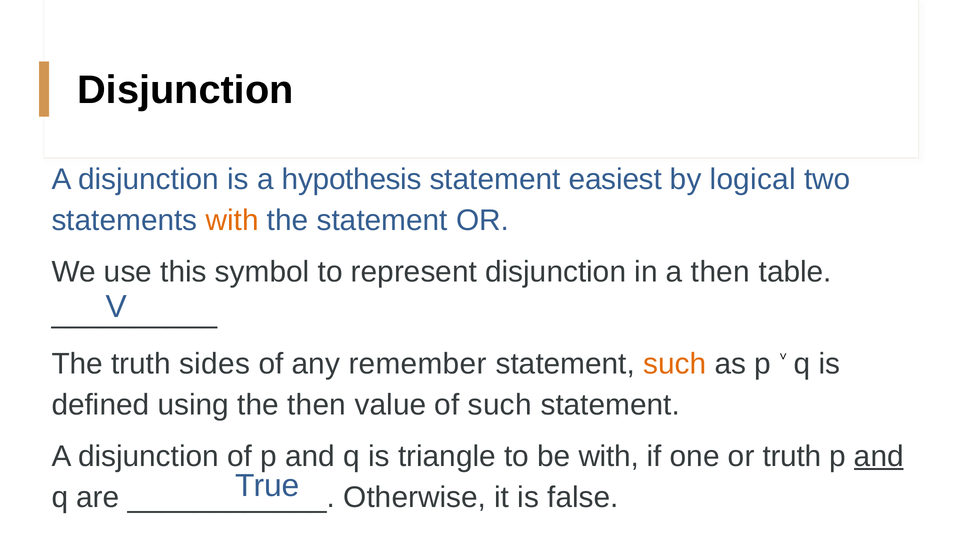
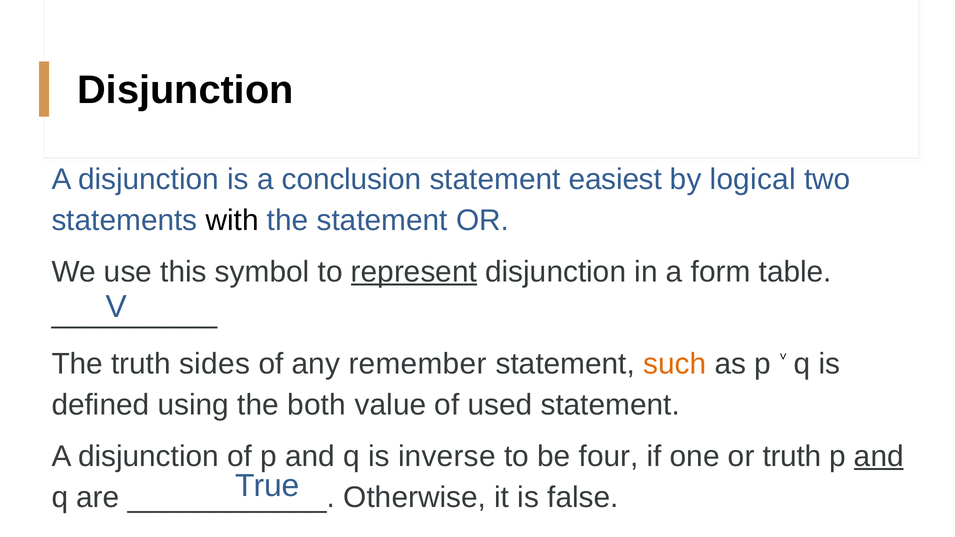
hypothesis: hypothesis -> conclusion
with at (232, 221) colour: orange -> black
represent underline: none -> present
a then: then -> form
the then: then -> both
of such: such -> used
triangle: triangle -> inverse
be with: with -> four
